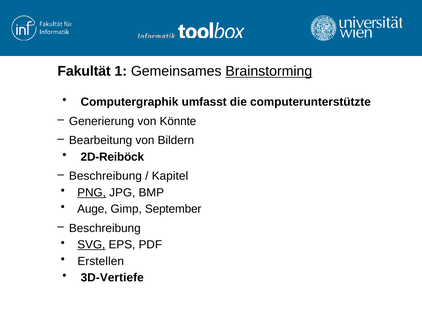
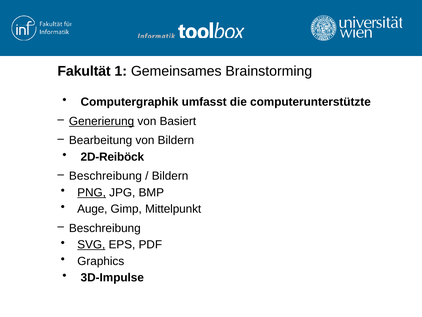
Brainstorming underline: present -> none
Generierung underline: none -> present
Könnte: Könnte -> Basiert
Kapitel at (170, 176): Kapitel -> Bildern
September: September -> Mittelpunkt
Erstellen: Erstellen -> Graphics
3D-Vertiefe: 3D-Vertiefe -> 3D-Impulse
